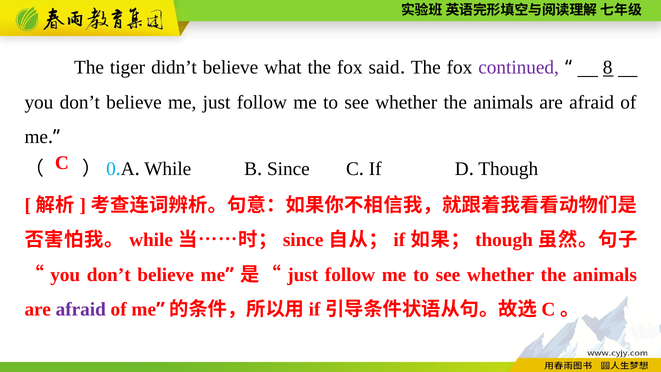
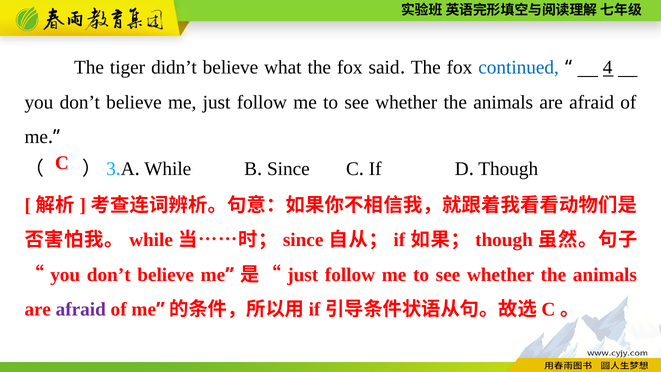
continued colour: purple -> blue
8: 8 -> 4
0: 0 -> 3
